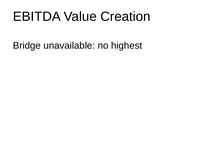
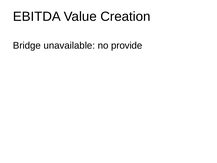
highest: highest -> provide
